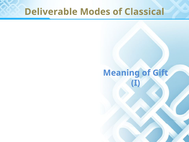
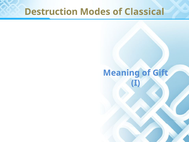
Deliverable: Deliverable -> Destruction
